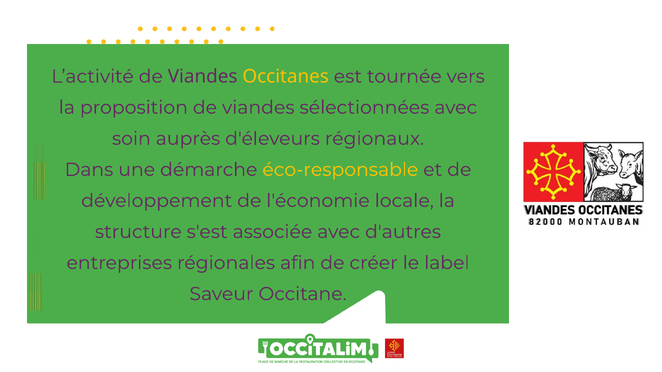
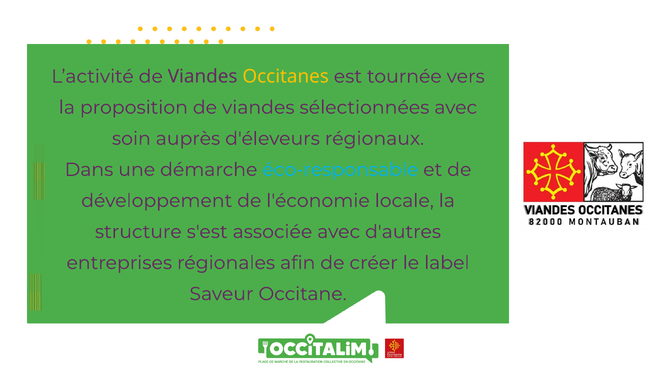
éco-responsable colour: yellow -> light blue
